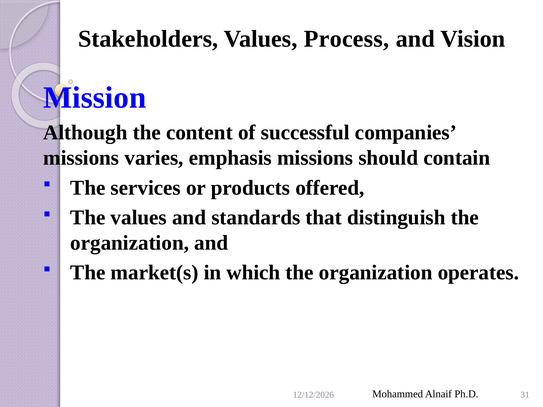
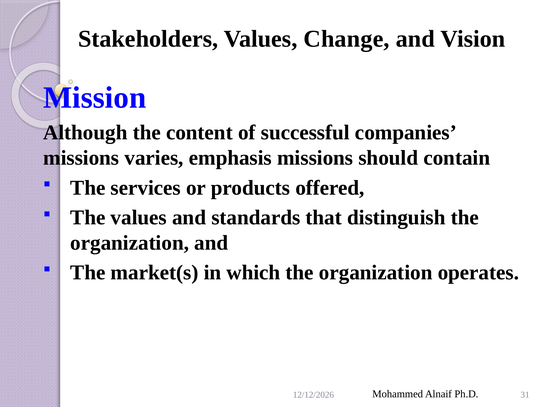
Process: Process -> Change
